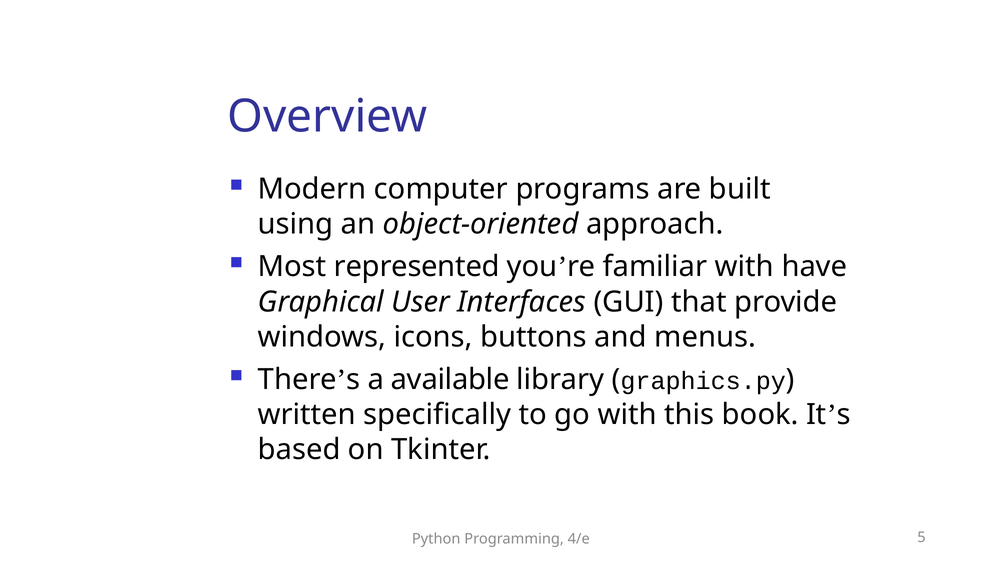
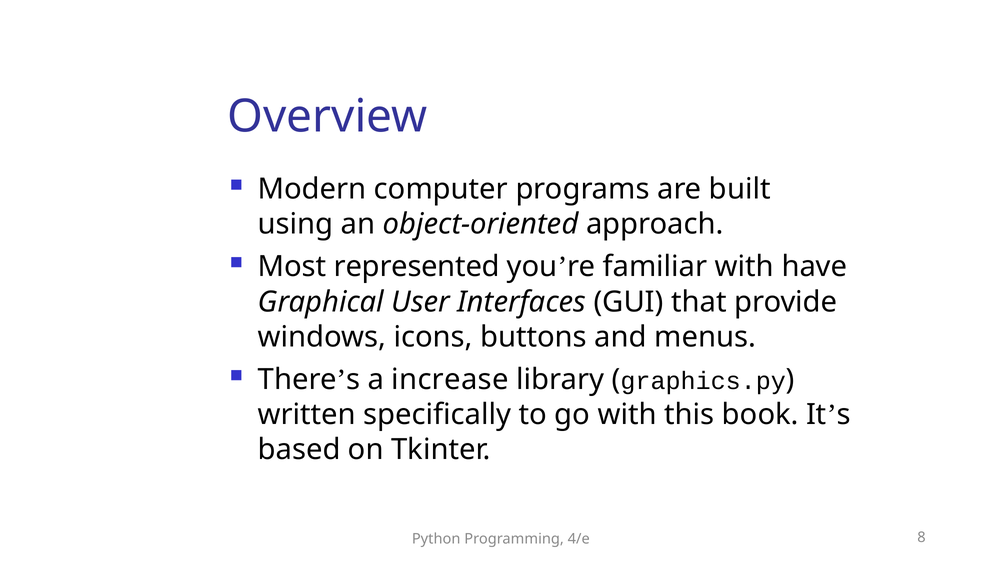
available: available -> increase
5: 5 -> 8
